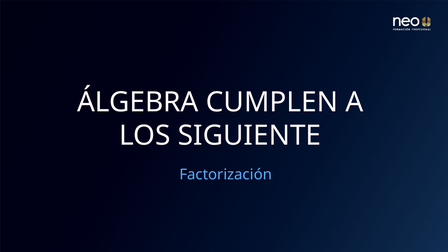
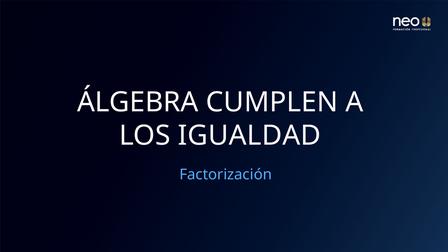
SIGUIENTE: SIGUIENTE -> IGUALDAD
